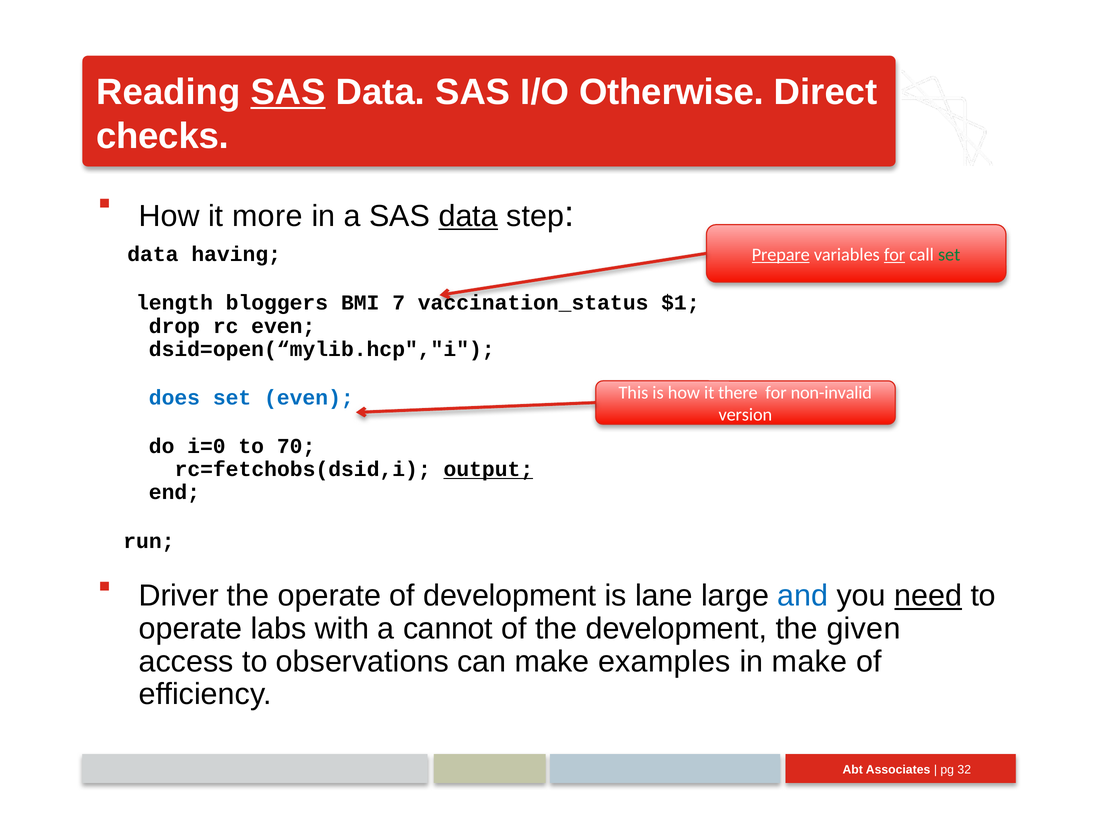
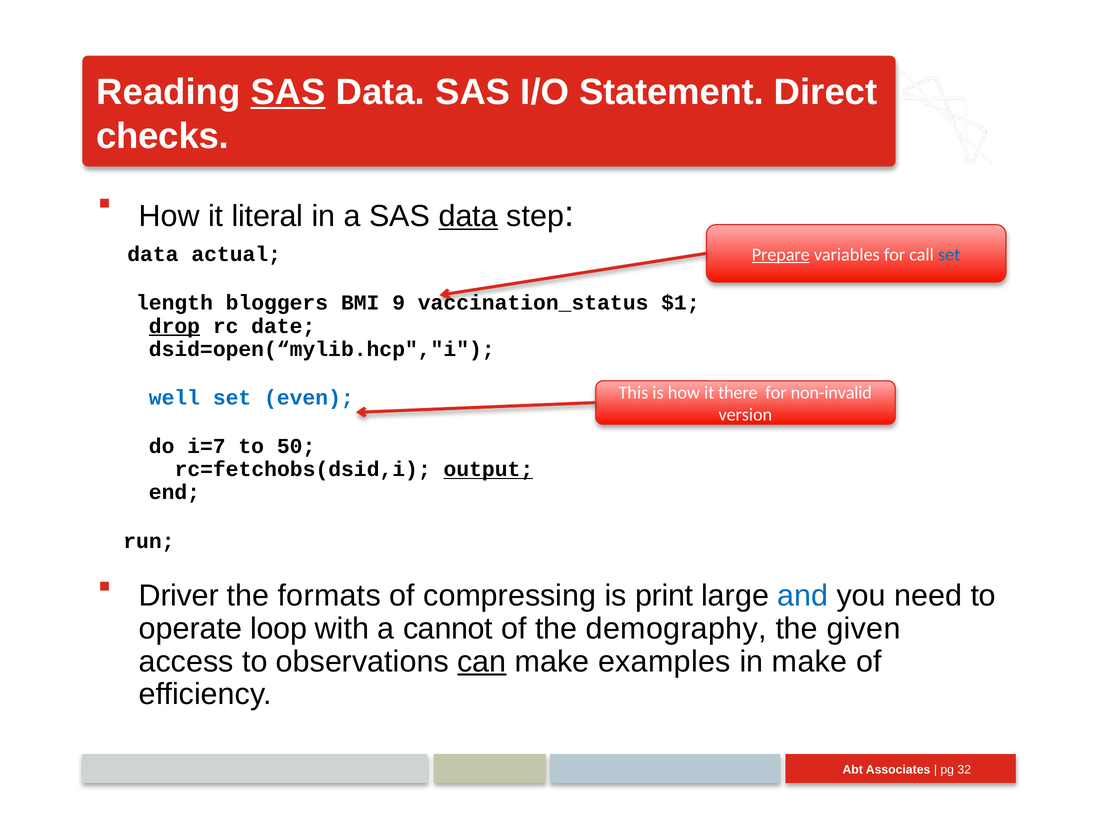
Otherwise: Otherwise -> Statement
more: more -> literal
having: having -> actual
for at (895, 255) underline: present -> none
set at (949, 255) colour: green -> blue
7: 7 -> 9
drop underline: none -> present
rc even: even -> date
does: does -> well
i=0: i=0 -> i=7
70: 70 -> 50
the operate: operate -> formats
of development: development -> compressing
lane: lane -> print
need underline: present -> none
labs: labs -> loop
the development: development -> demography
can underline: none -> present
